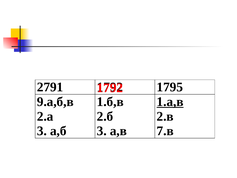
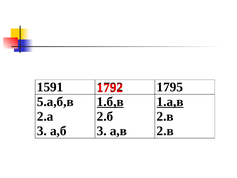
2791: 2791 -> 1591
9.а,б,в: 9.а,б,в -> 5.а,б,в
1.б,в underline: none -> present
7.в at (165, 131): 7.в -> 2.в
